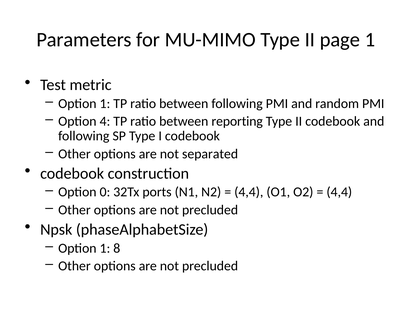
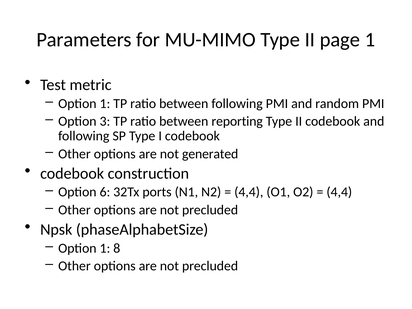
4: 4 -> 3
separated: separated -> generated
0: 0 -> 6
